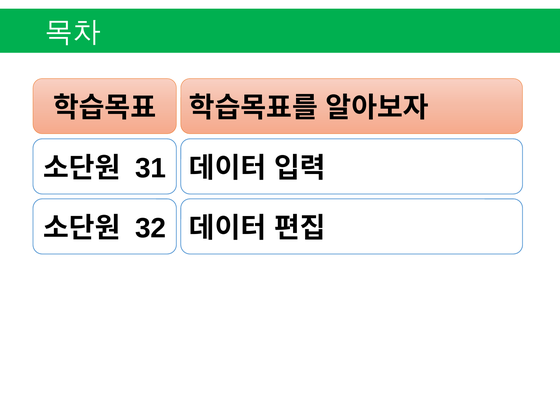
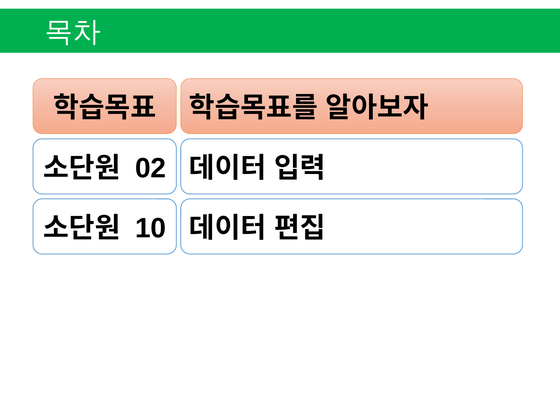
31: 31 -> 02
32: 32 -> 10
